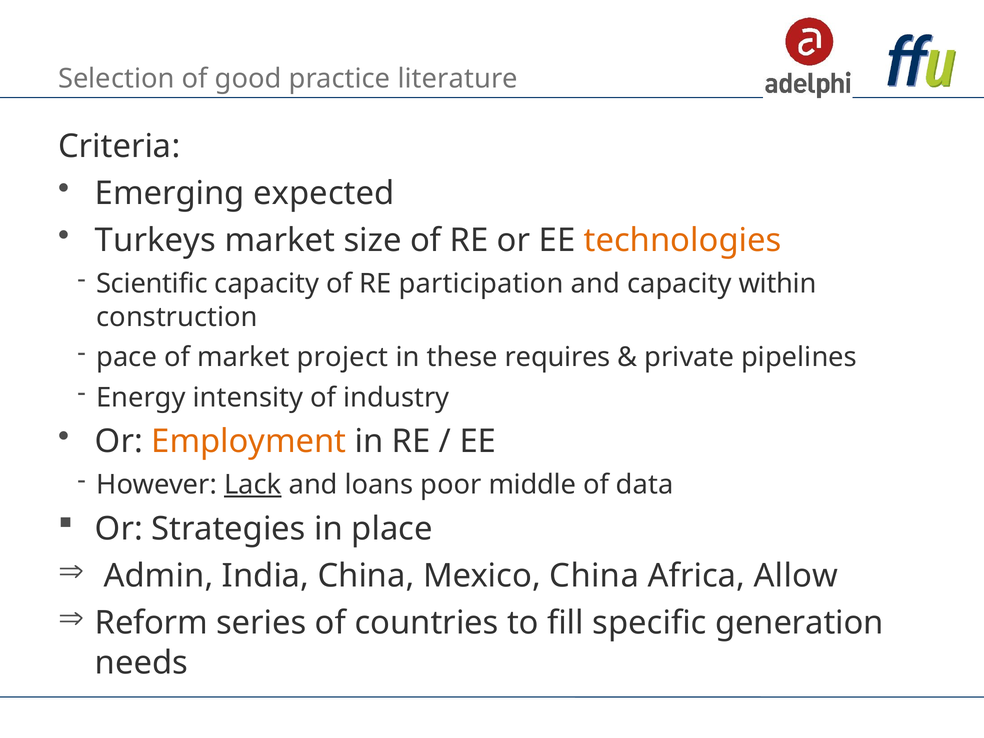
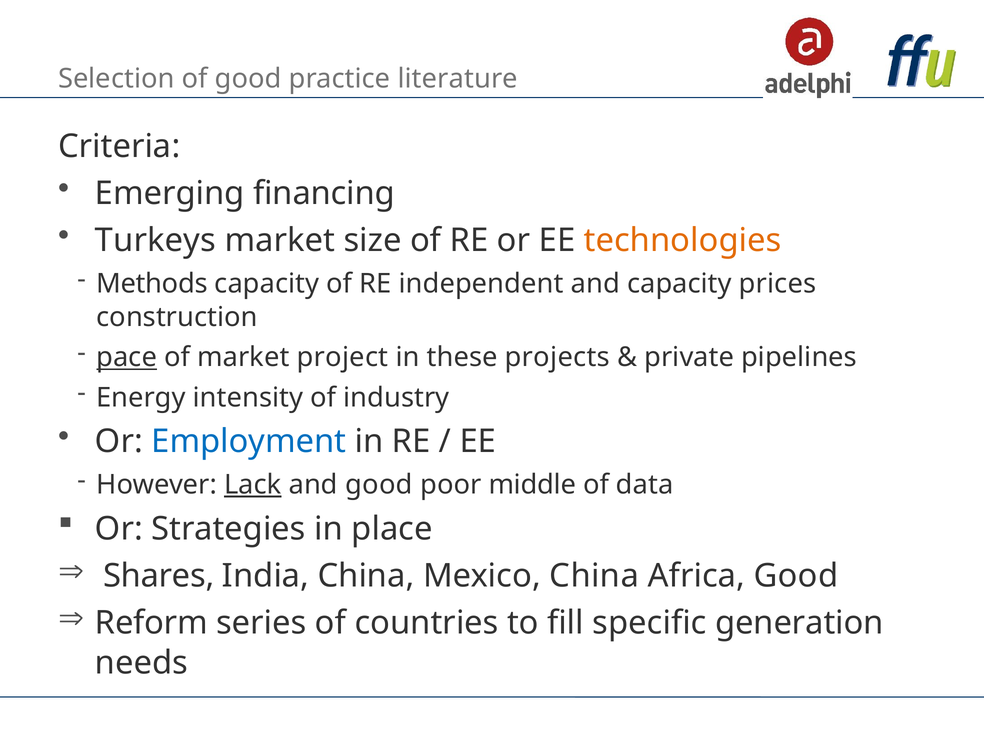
expected: expected -> financing
Scientific: Scientific -> Methods
participation: participation -> independent
within: within -> prices
pace underline: none -> present
requires: requires -> projects
Employment colour: orange -> blue
and loans: loans -> good
Admin: Admin -> Shares
Africa Allow: Allow -> Good
